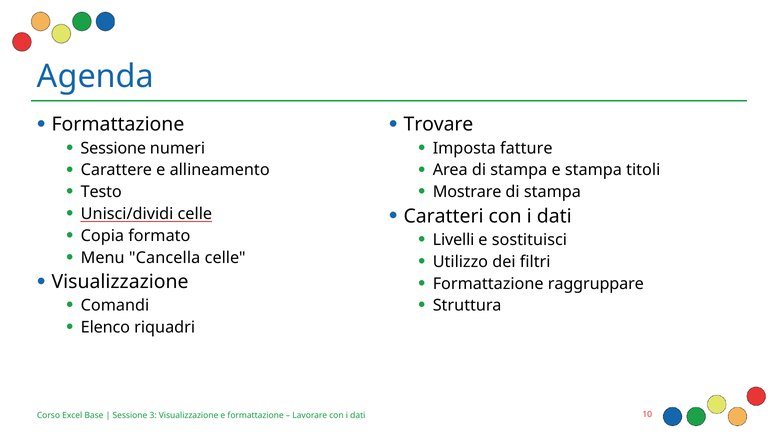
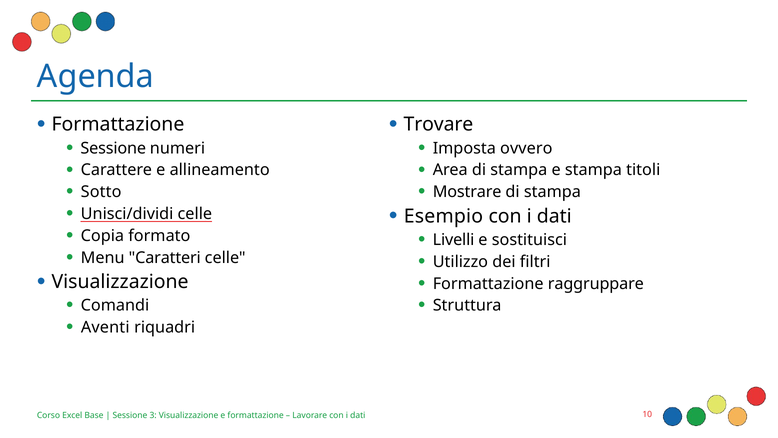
fatture: fatture -> ovvero
Testo: Testo -> Sotto
Caratteri: Caratteri -> Esempio
Cancella: Cancella -> Caratteri
Elenco: Elenco -> Aventi
